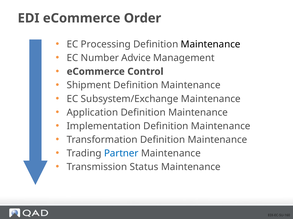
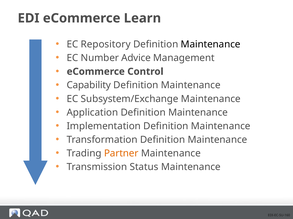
Order: Order -> Learn
Processing: Processing -> Repository
Shipment: Shipment -> Capability
Partner colour: blue -> orange
